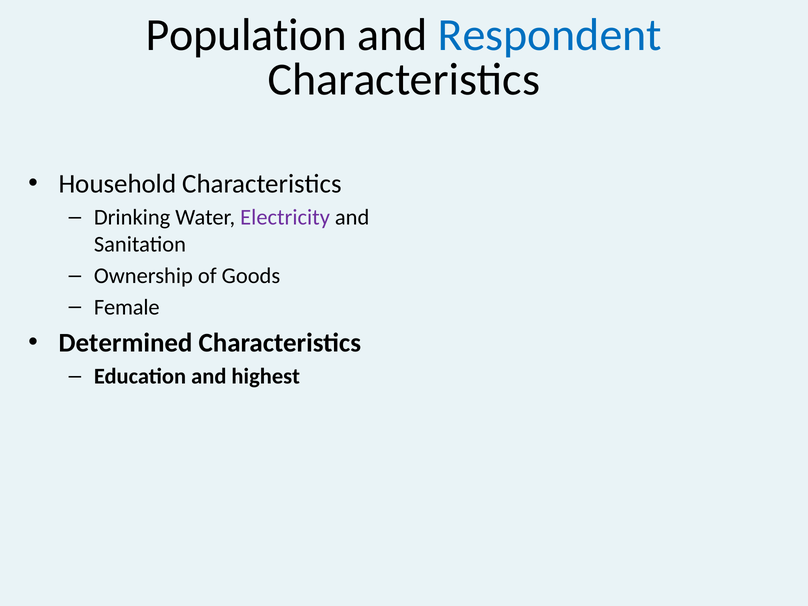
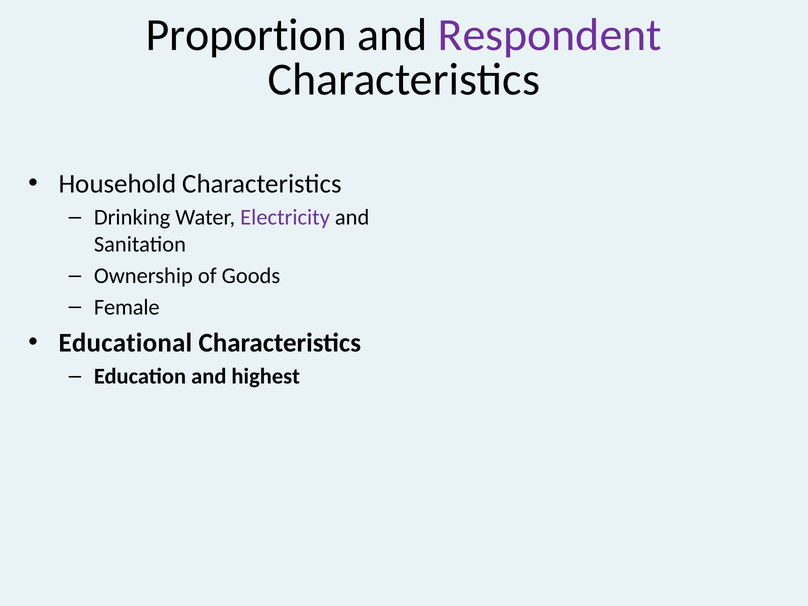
Population: Population -> Proportion
Respondent colour: blue -> purple
Determined: Determined -> Educational
